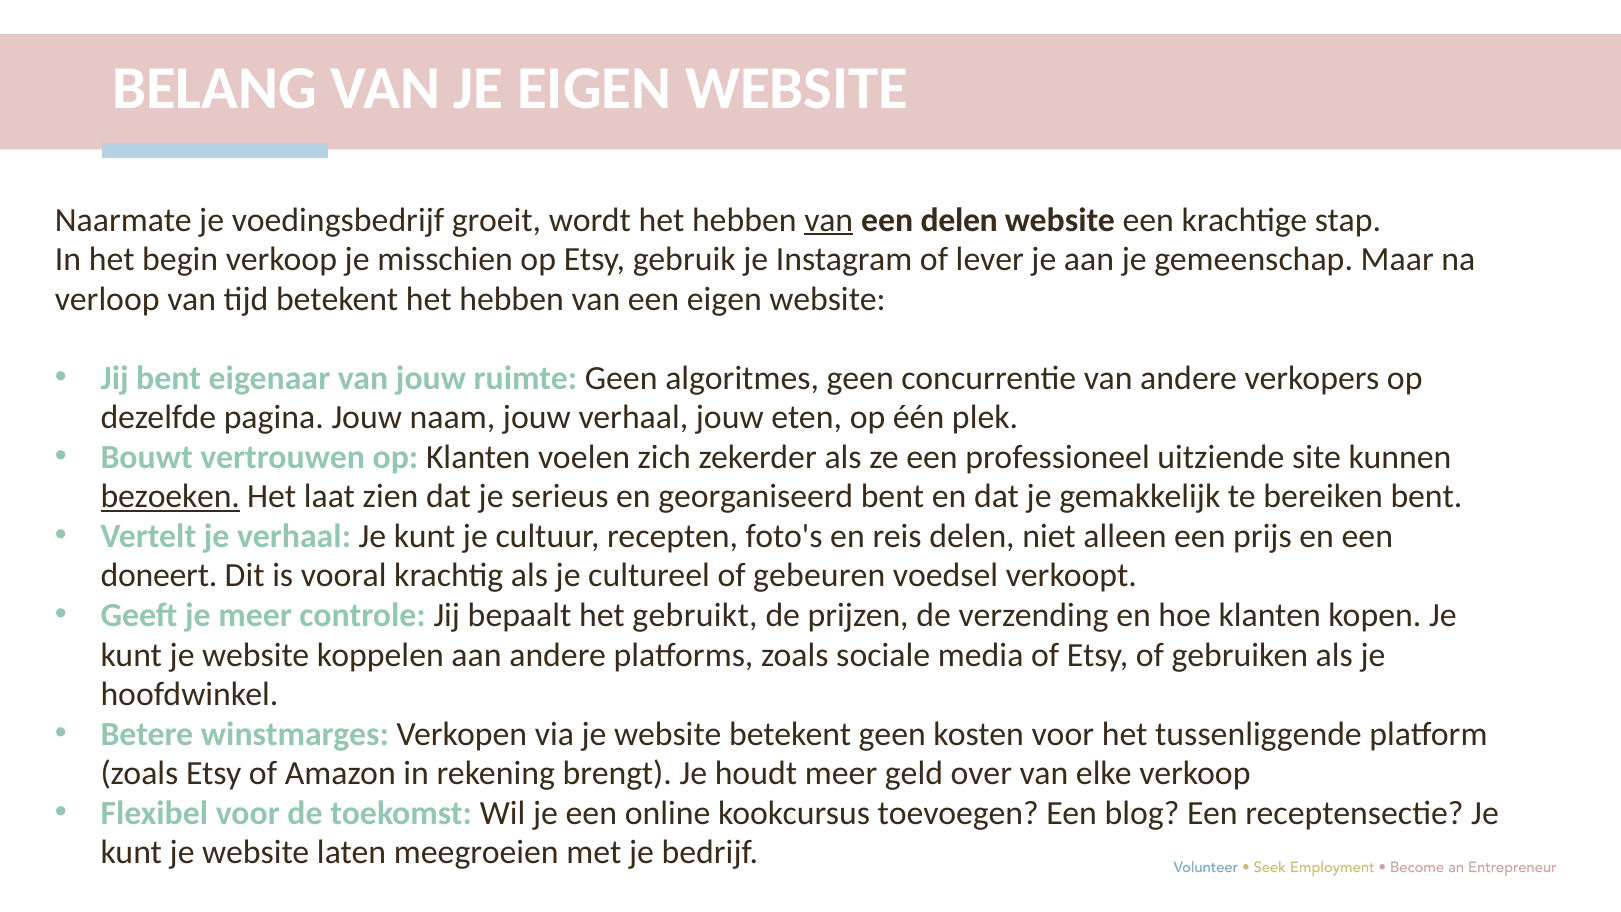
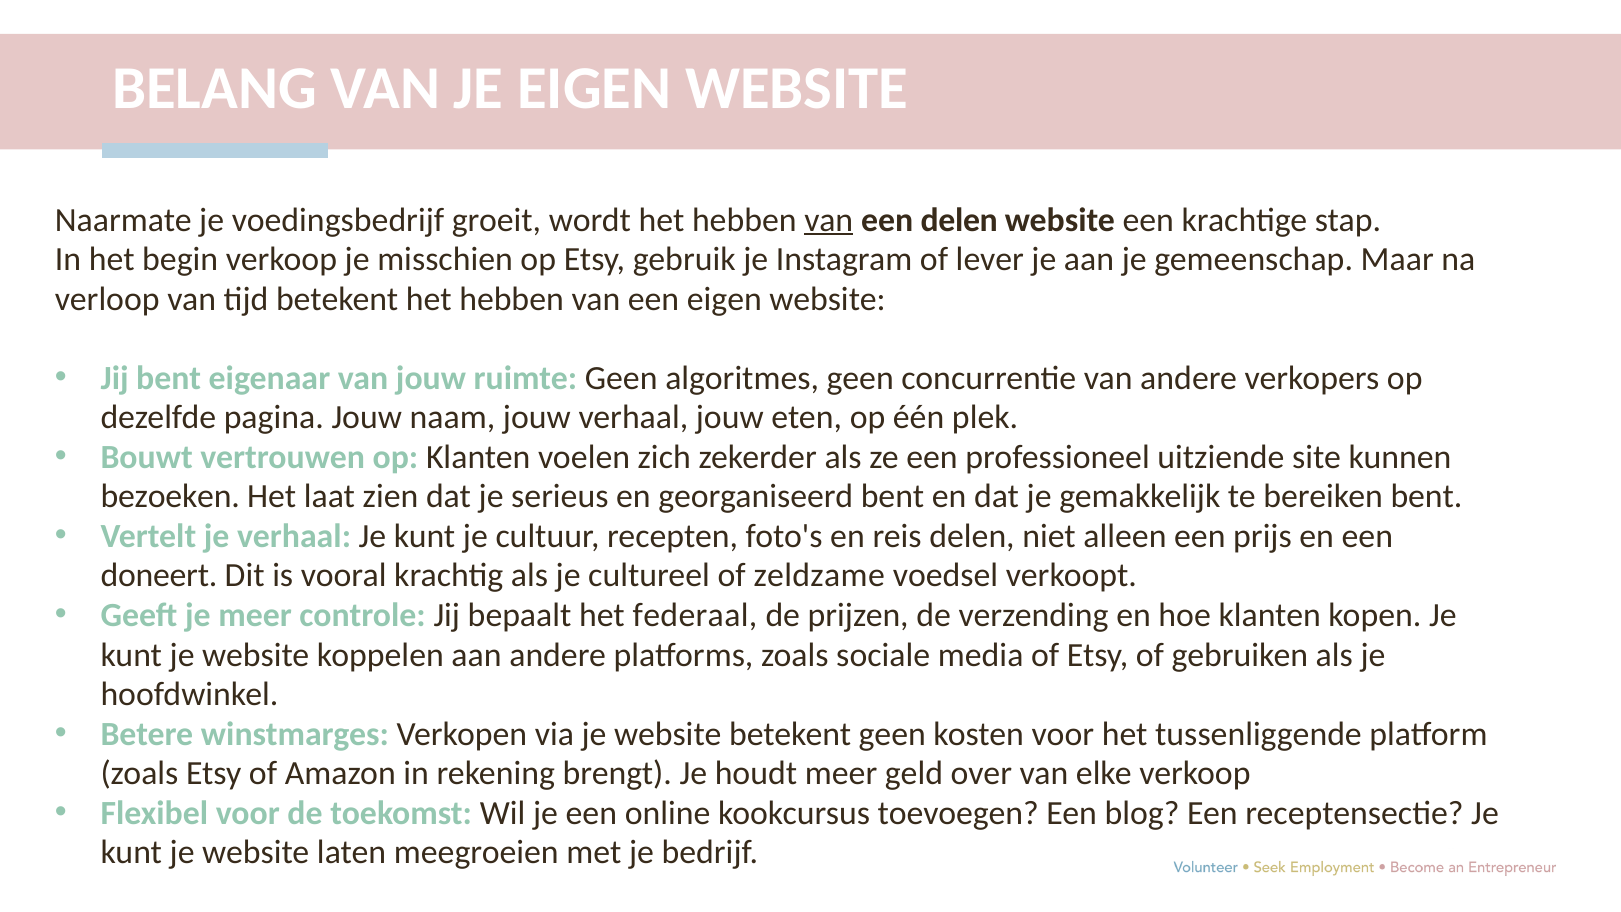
bezoeken underline: present -> none
gebeuren: gebeuren -> zeldzame
gebruikt: gebruikt -> federaal
